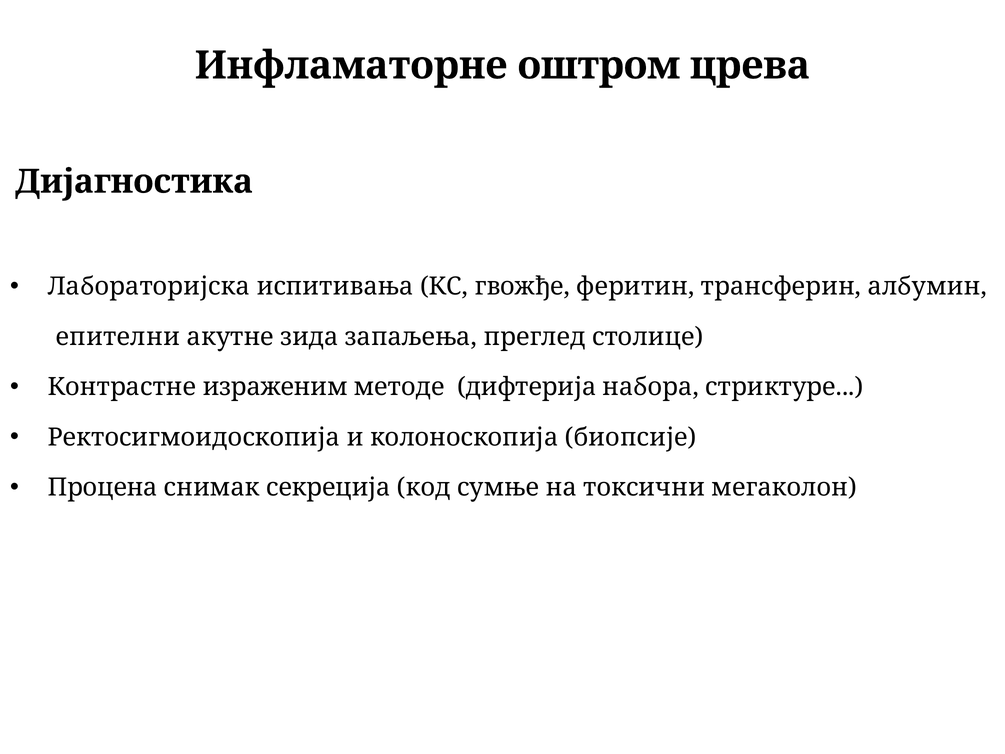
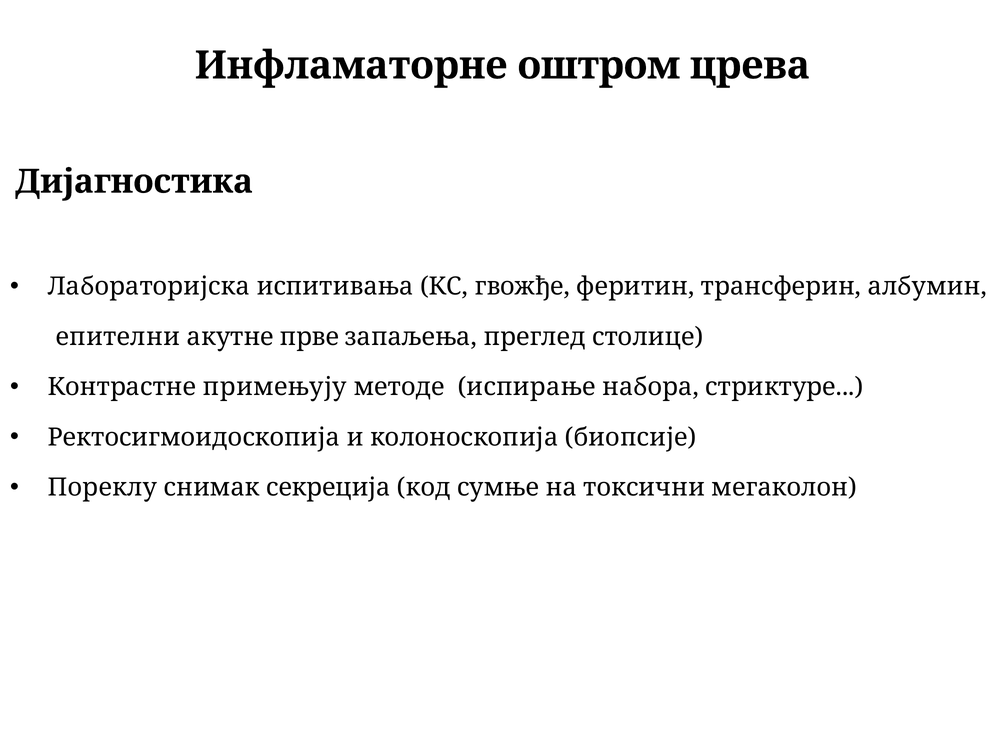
зида: зида -> прве
израженим: израженим -> примењују
дифтерија: дифтерија -> испирање
Процена: Процена -> Пореклу
